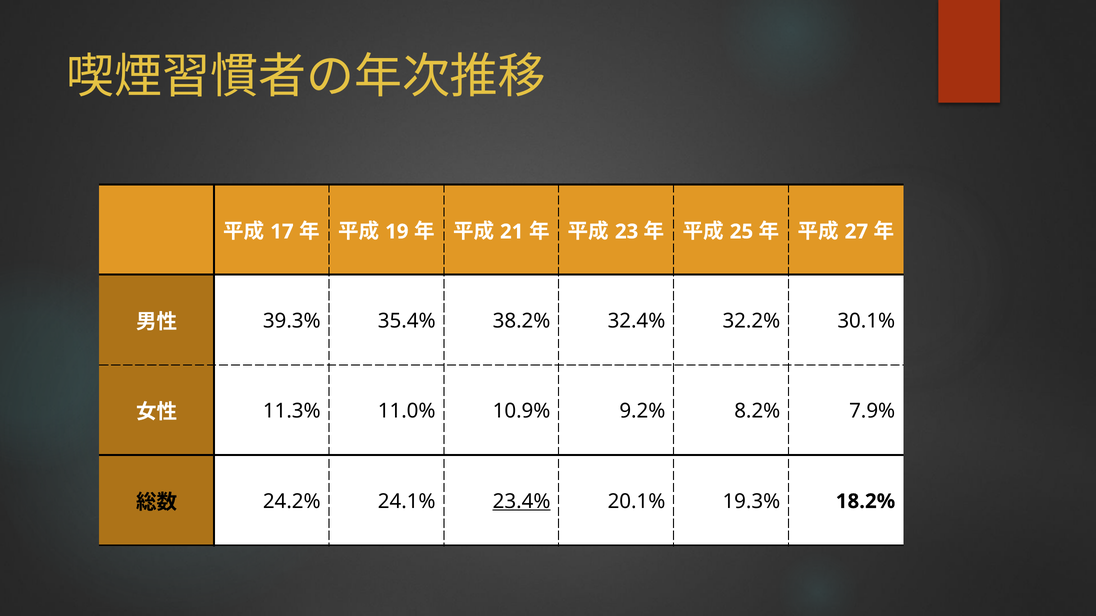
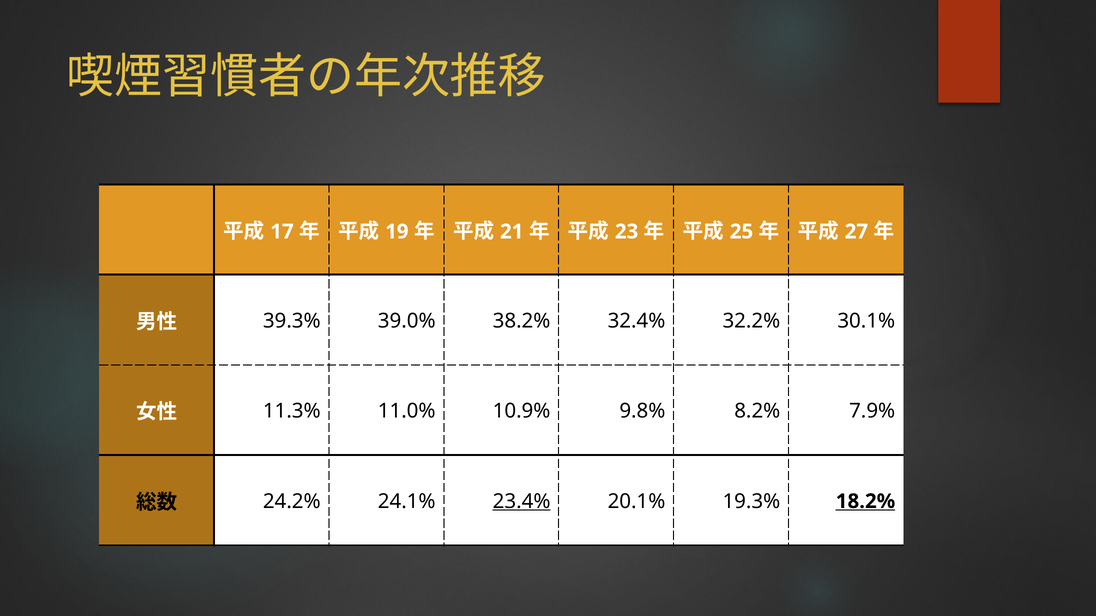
35.4%: 35.4% -> 39.0%
9.2%: 9.2% -> 9.8%
18.2% underline: none -> present
